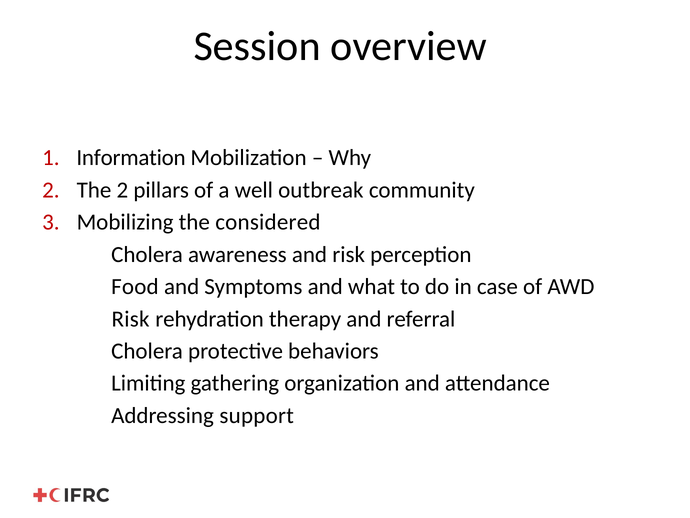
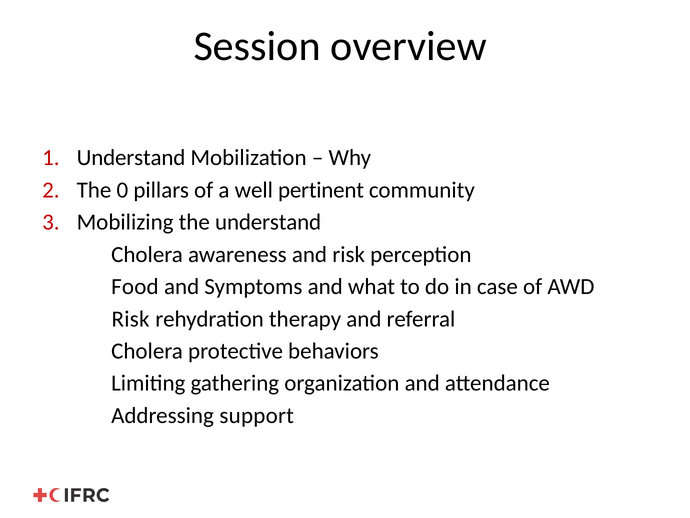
Information at (131, 158): Information -> Understand
The 2: 2 -> 0
outbreak: outbreak -> pertinent
the considered: considered -> understand
